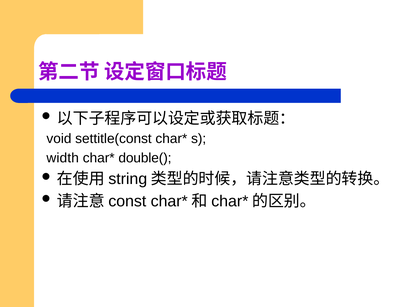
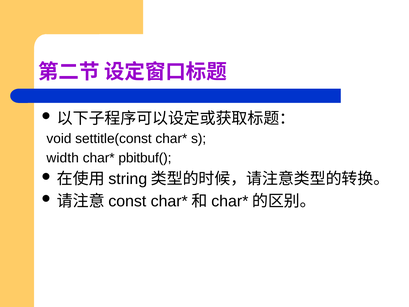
double(: double( -> pbitbuf(
